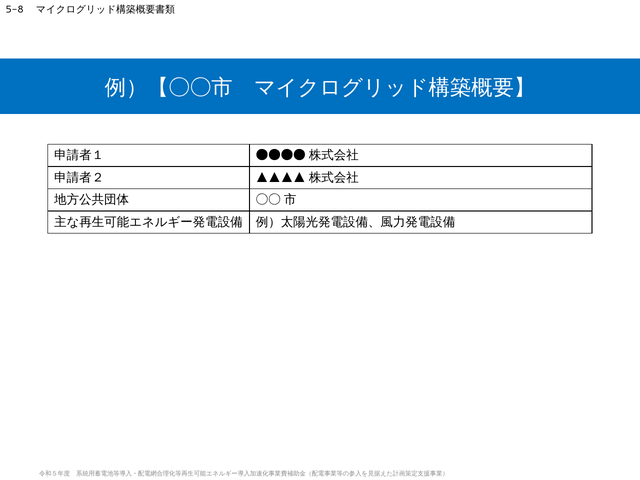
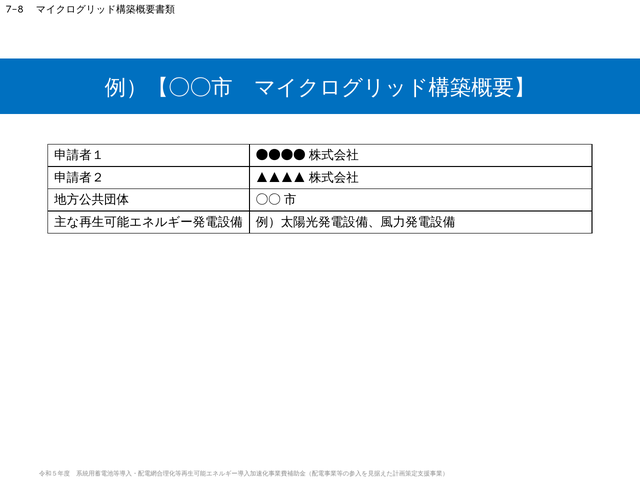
5-8: 5-8 -> 7-8
